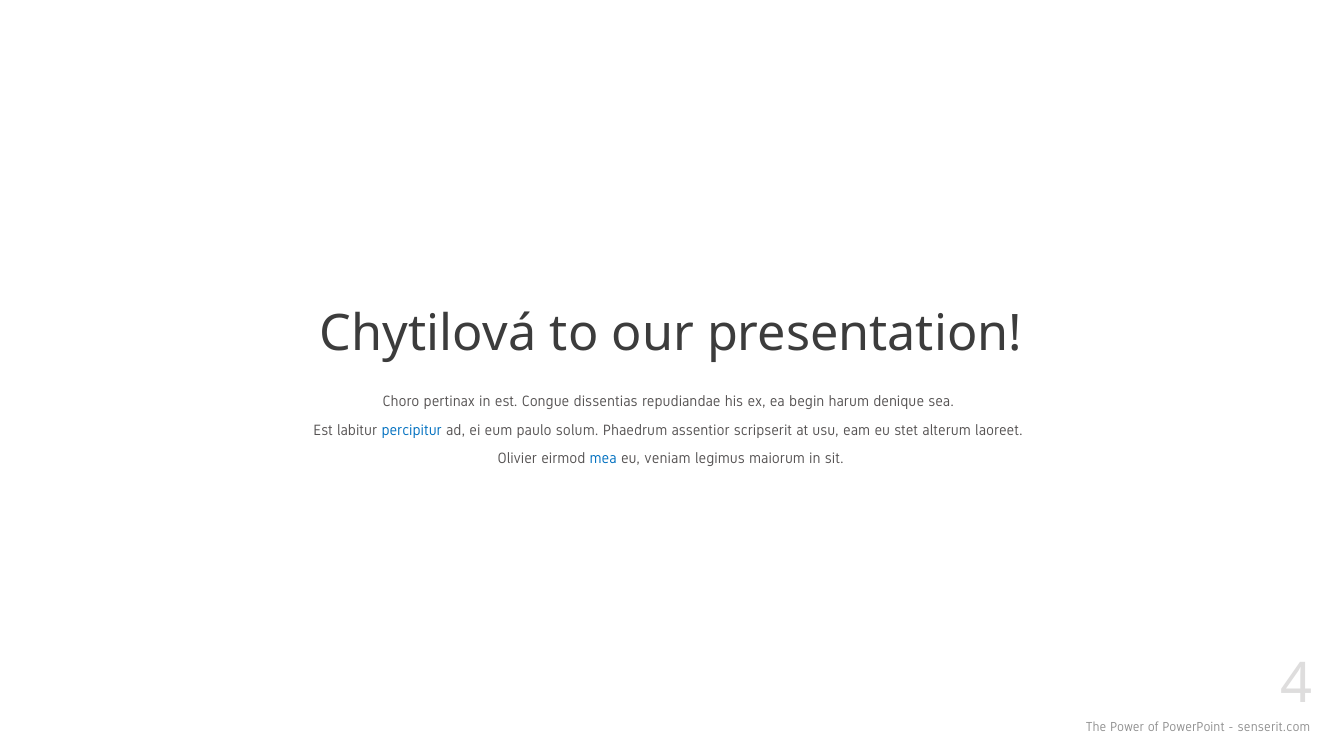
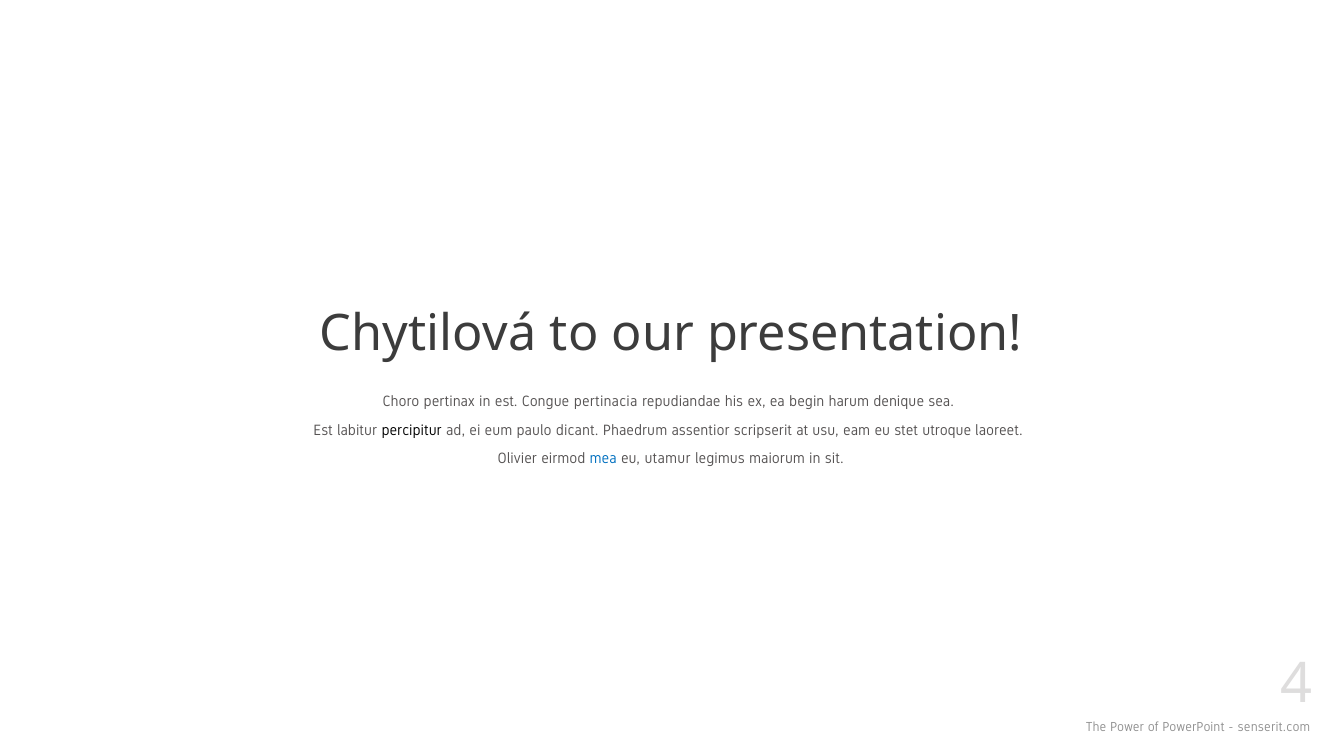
dissentias: dissentias -> pertinacia
percipitur colour: blue -> black
solum: solum -> dicant
alterum: alterum -> utroque
veniam: veniam -> utamur
